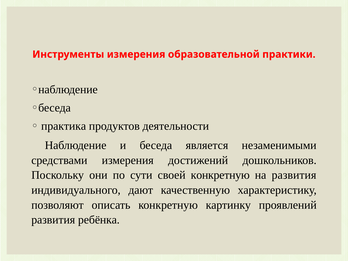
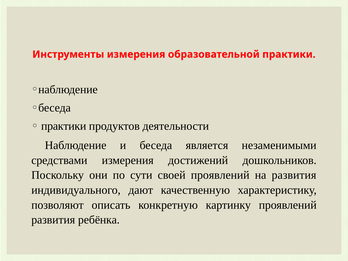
практика at (64, 126): практика -> практики
своей конкретную: конкретную -> проявлений
